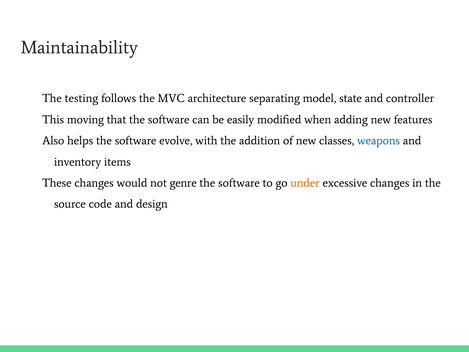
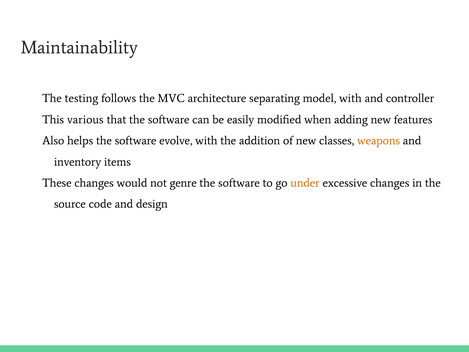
model state: state -> with
moving: moving -> various
weapons colour: blue -> orange
